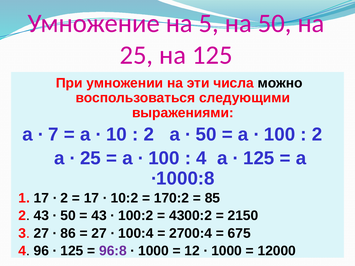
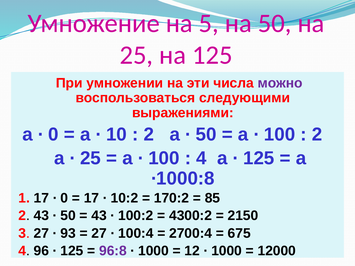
можно colour: black -> purple
7 at (53, 135): 7 -> 0
2 at (64, 198): 2 -> 0
86: 86 -> 93
